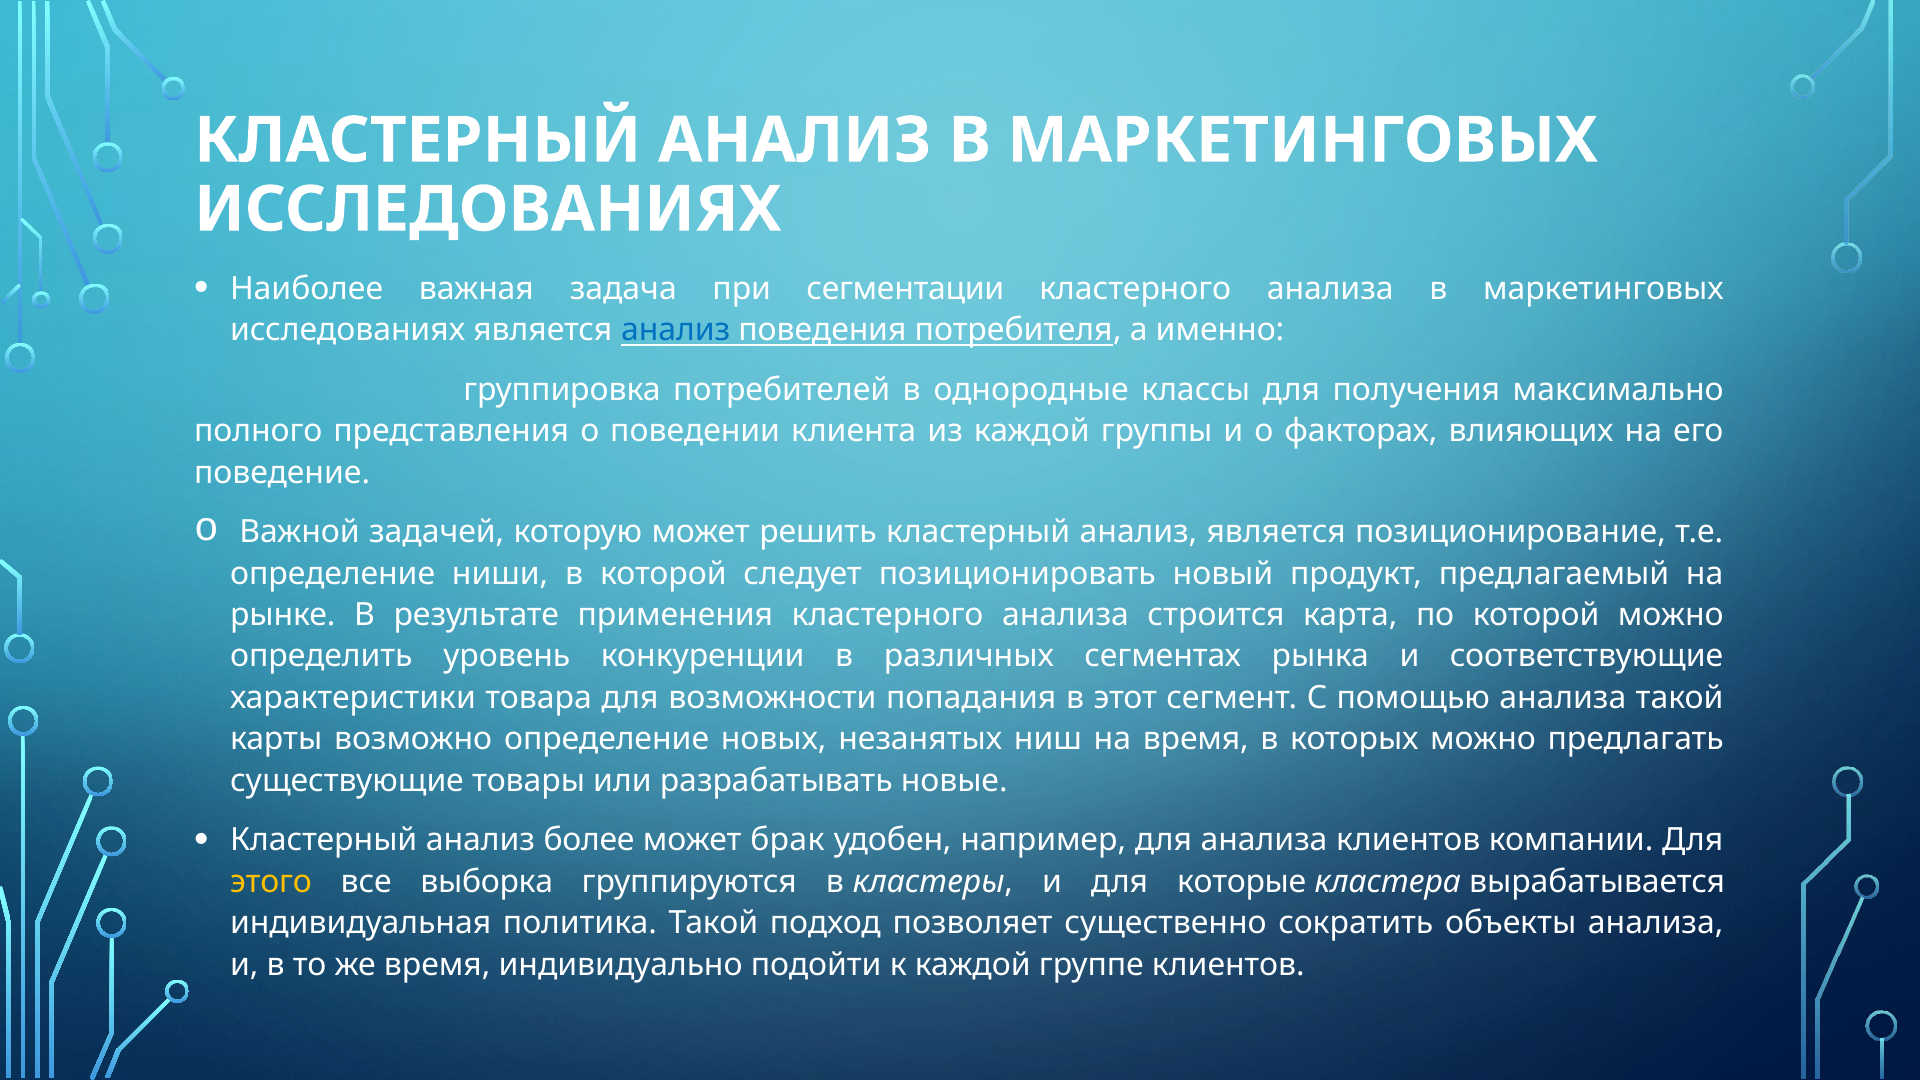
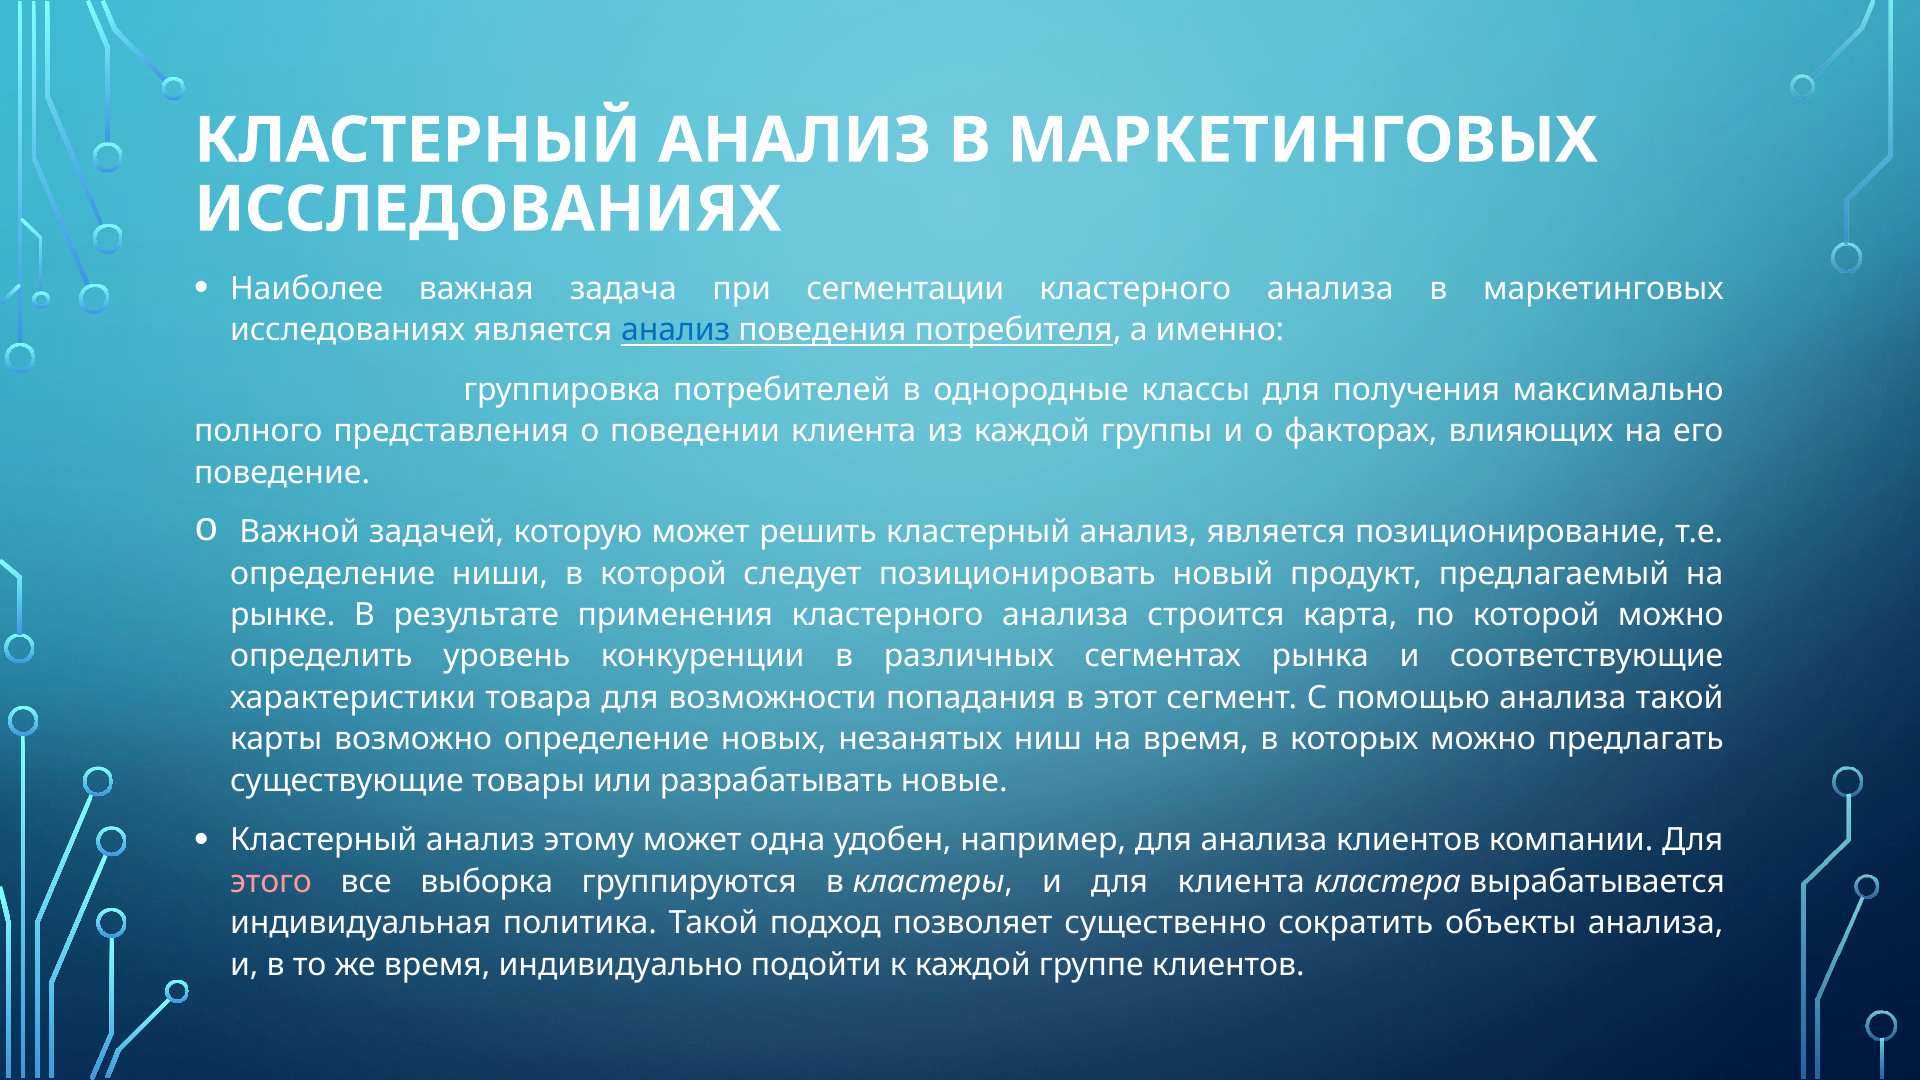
более: более -> этому
брак: брак -> одна
этого colour: yellow -> pink
для которые: которые -> клиента
